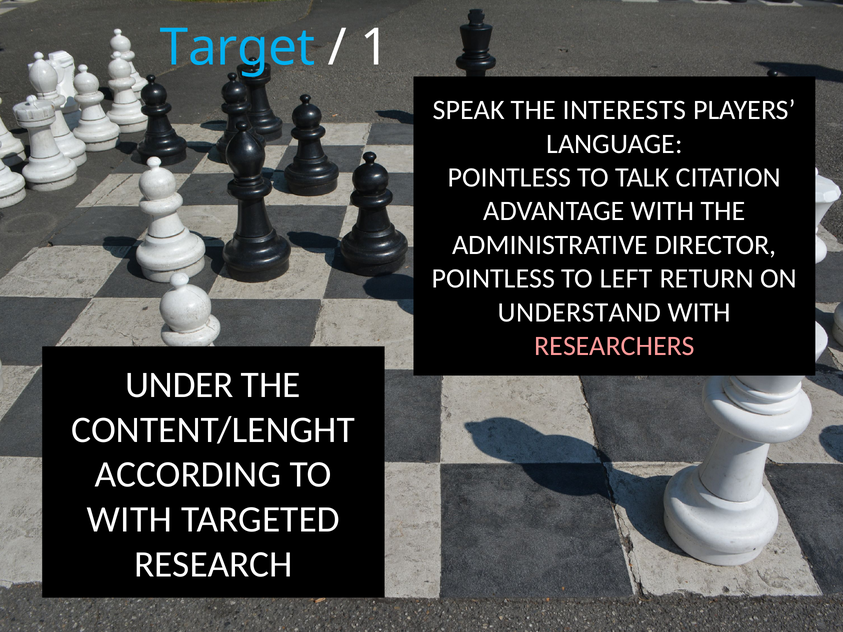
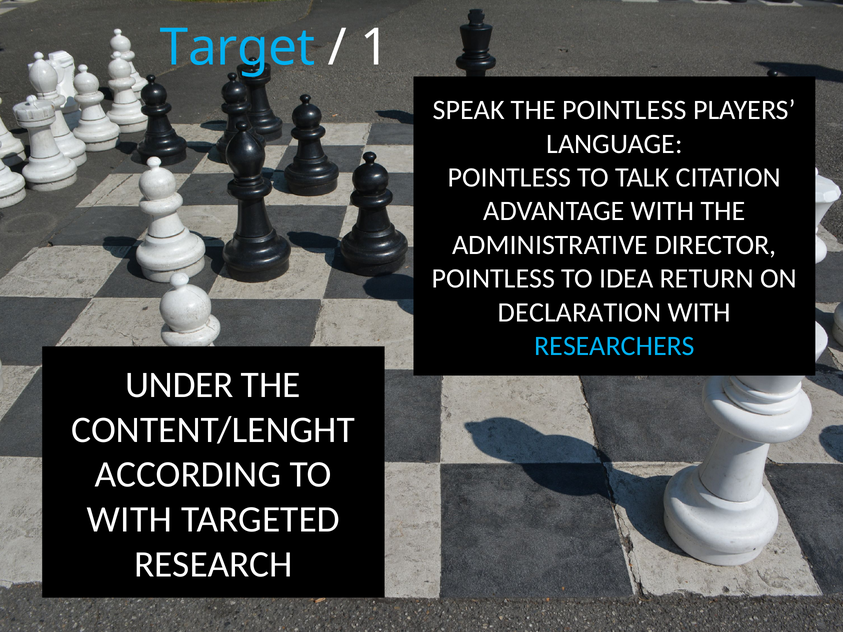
THE INTERESTS: INTERESTS -> POINTLESS
LEFT: LEFT -> IDEA
UNDERSTAND: UNDERSTAND -> DECLARATION
RESEARCHERS colour: pink -> light blue
